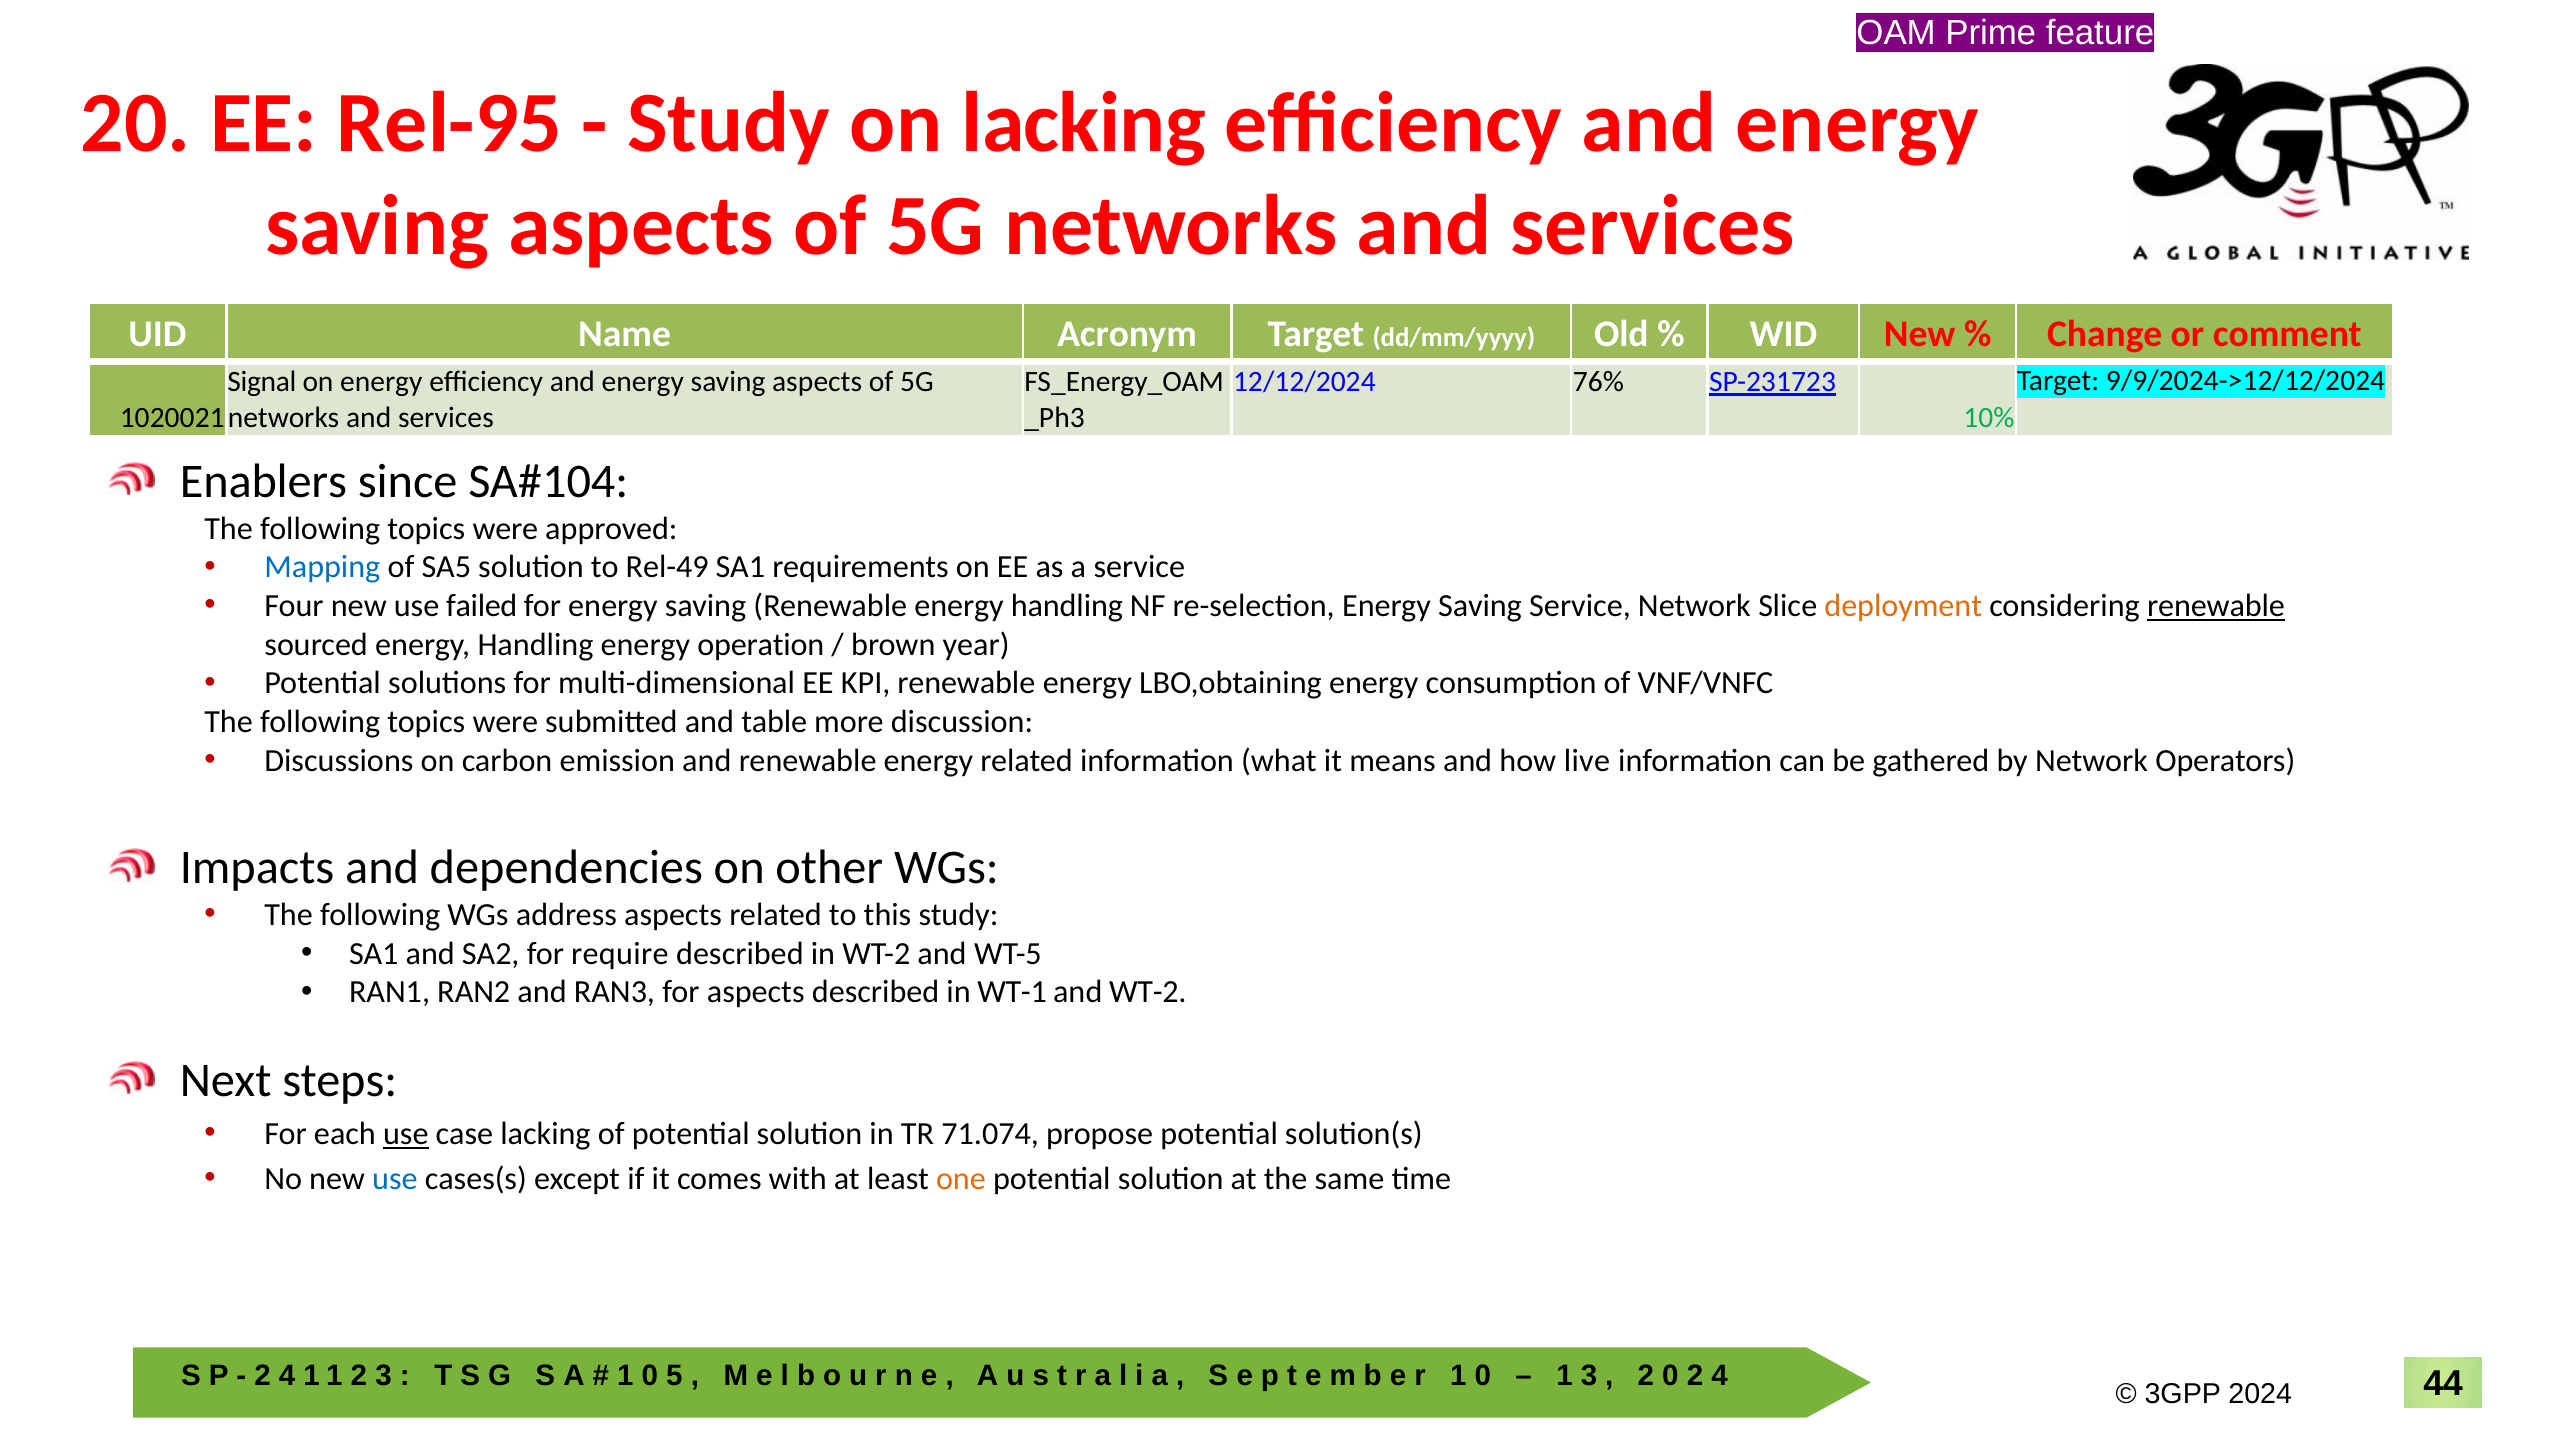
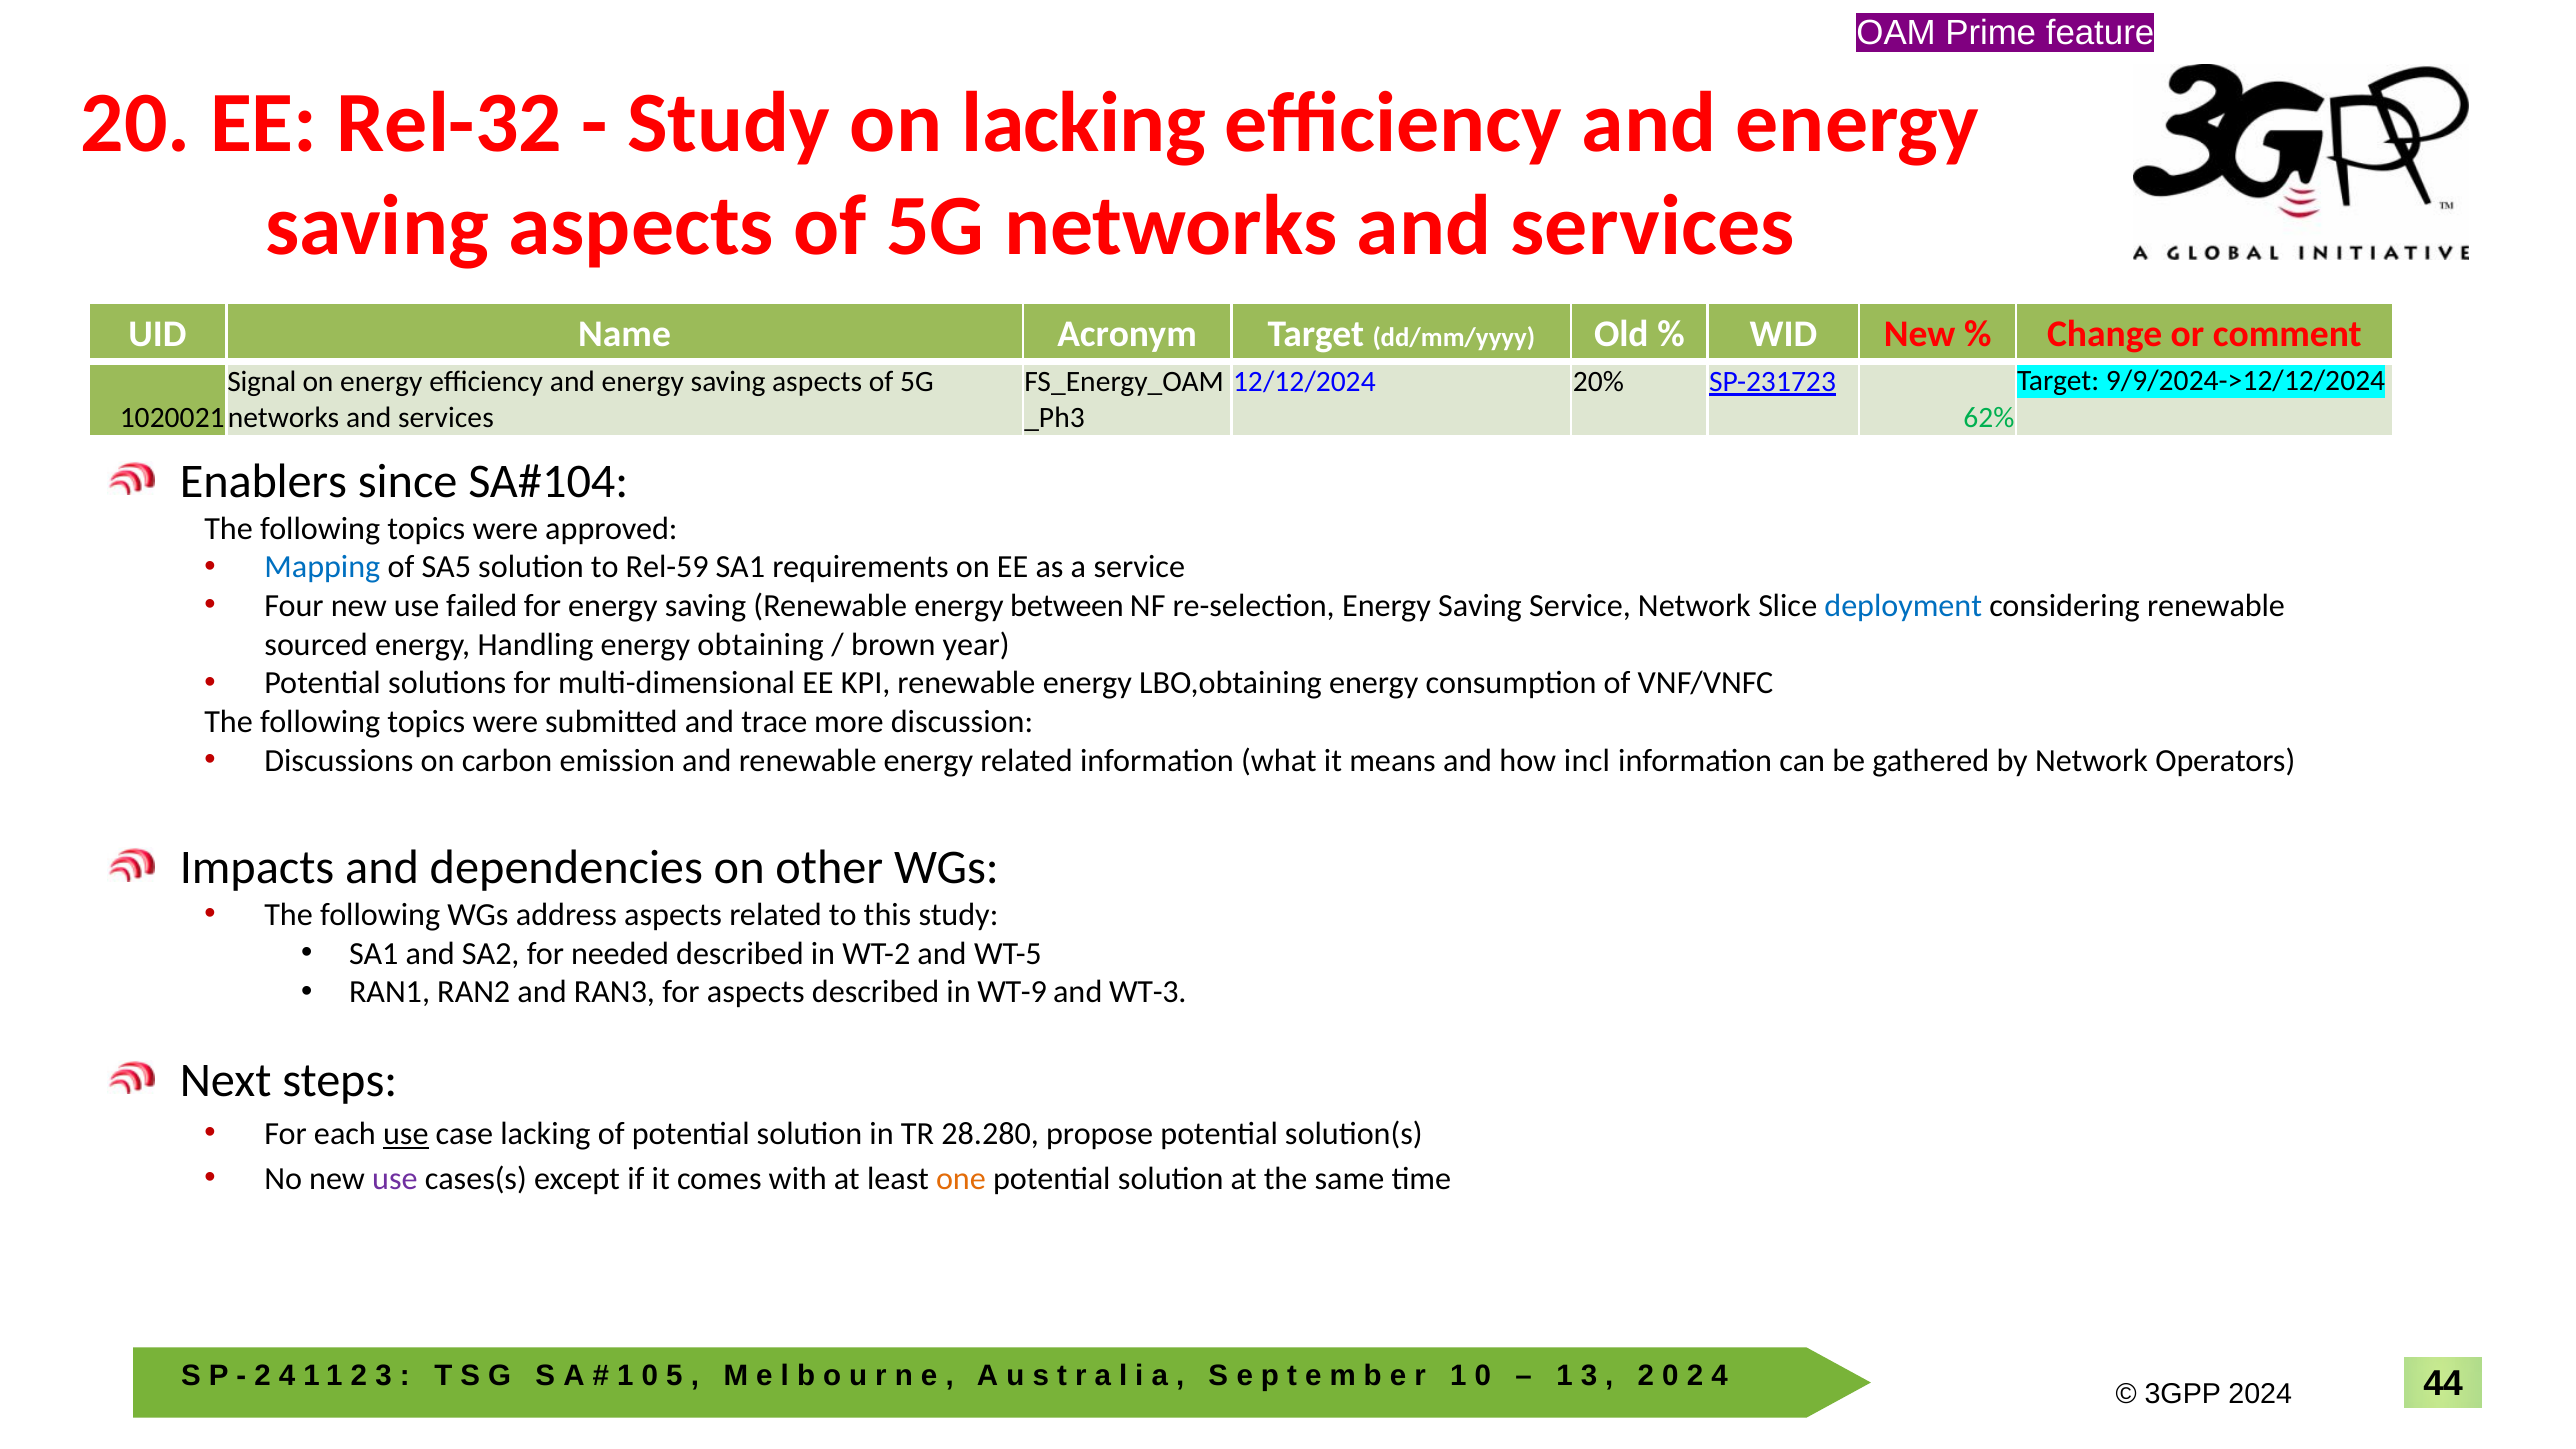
Rel-95: Rel-95 -> Rel-32
76%: 76% -> 20%
10%: 10% -> 62%
Rel-49: Rel-49 -> Rel-59
Renewable energy handling: handling -> between
deployment colour: orange -> blue
renewable at (2216, 606) underline: present -> none
operation: operation -> obtaining
table: table -> trace
live: live -> incl
require: require -> needed
WT-1: WT-1 -> WT-9
and WT-2: WT-2 -> WT-3
71.074: 71.074 -> 28.280
use at (395, 1179) colour: blue -> purple
